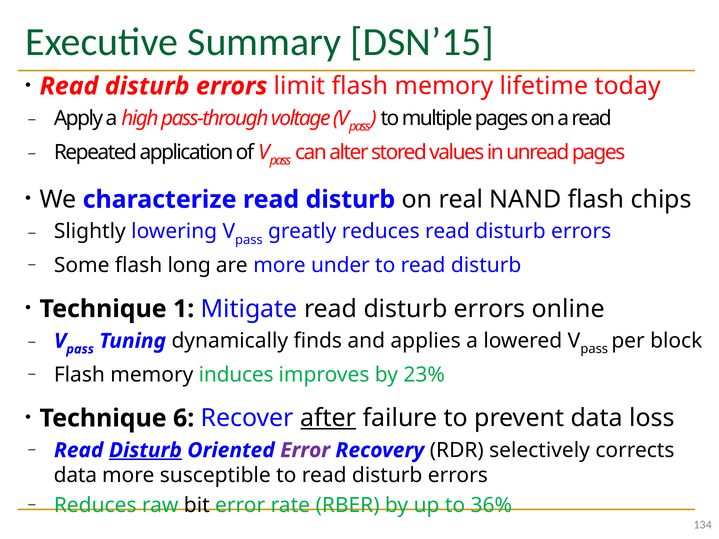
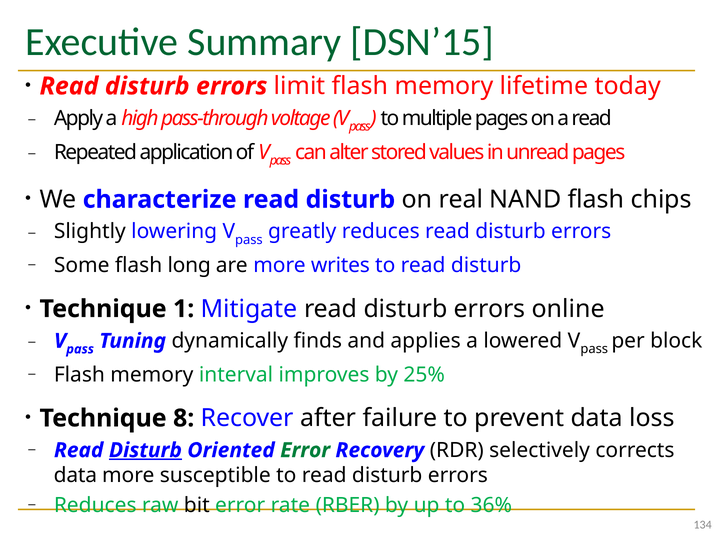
under: under -> writes
induces: induces -> interval
23%: 23% -> 25%
6: 6 -> 8
after underline: present -> none
Error at (305, 450) colour: purple -> green
